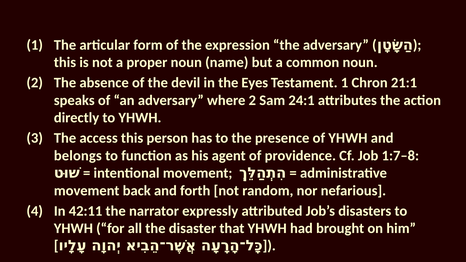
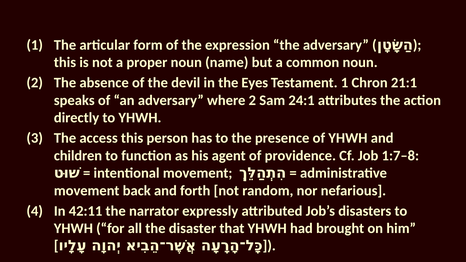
belongs: belongs -> children
